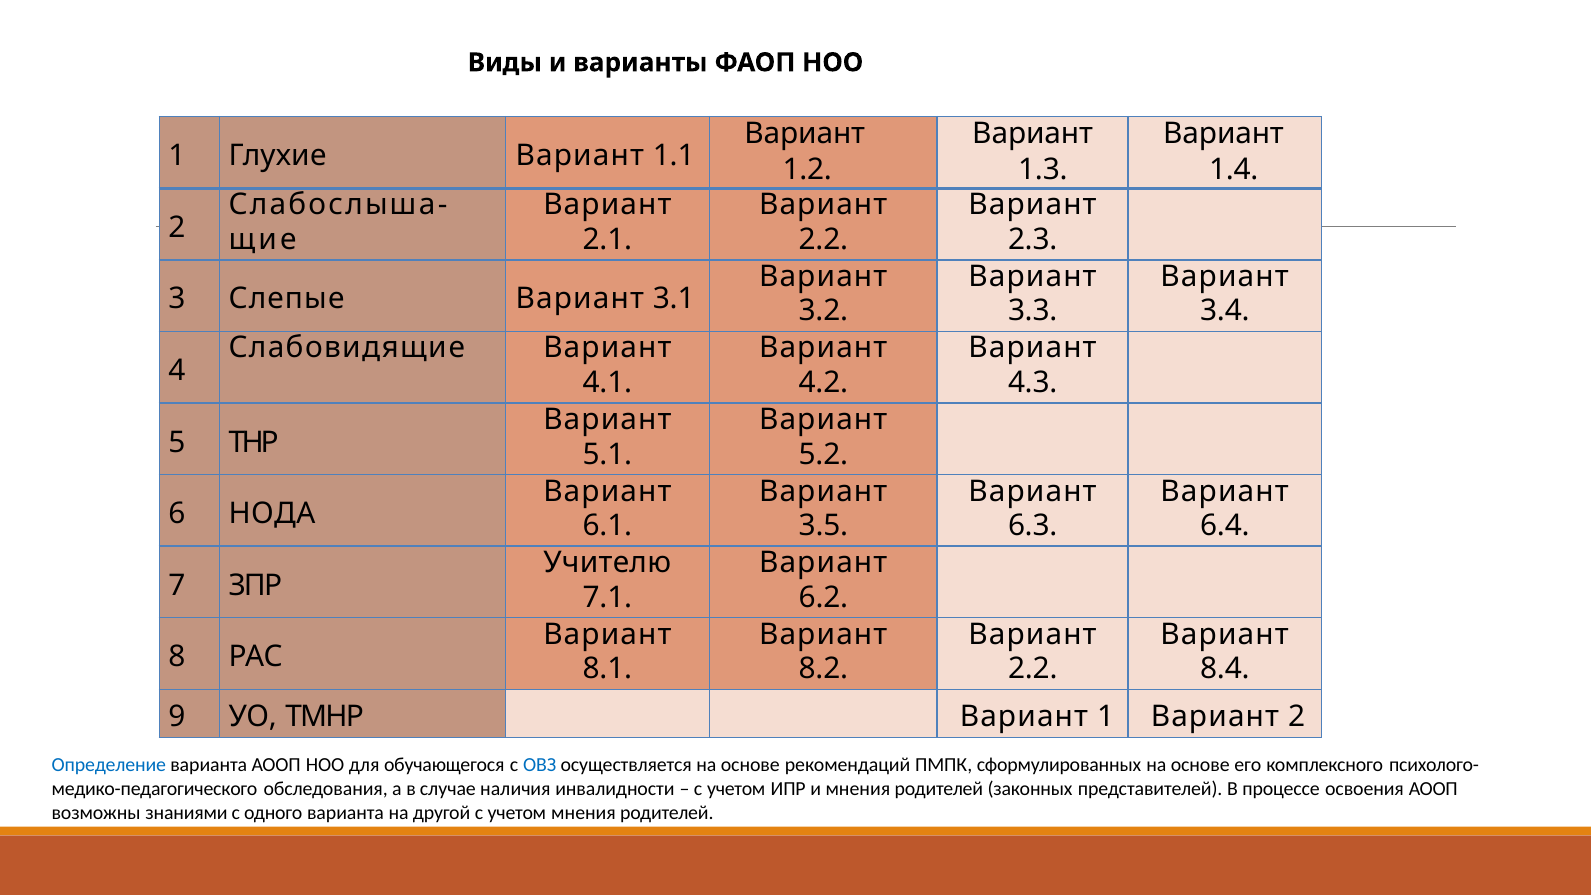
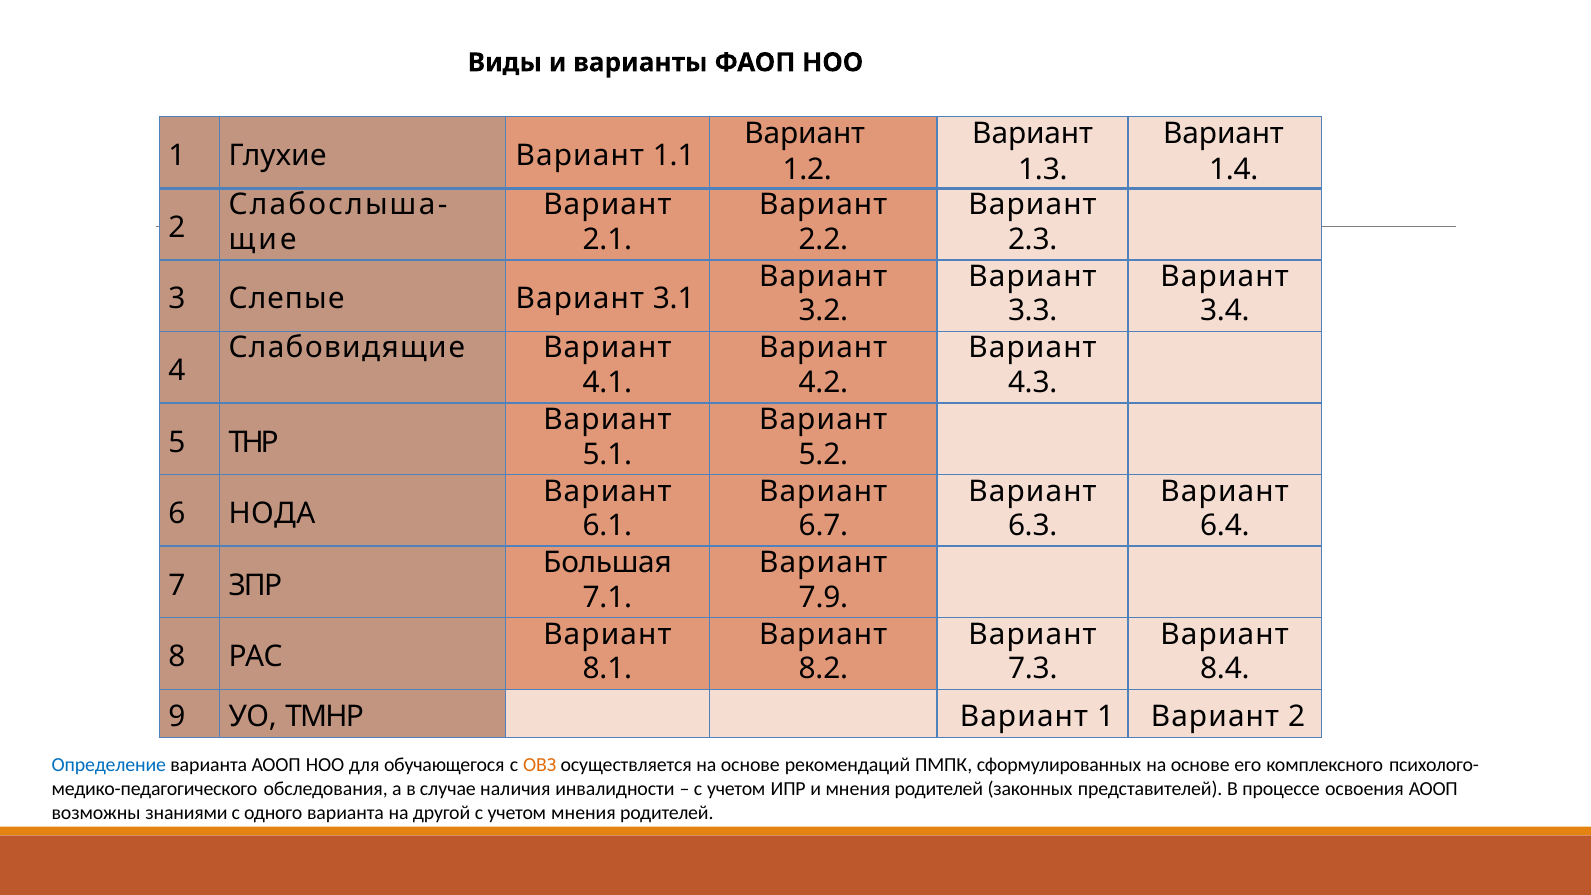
3.5: 3.5 -> 6.7
Учителю: Учителю -> Большая
6.2: 6.2 -> 7.9
2.2 at (1033, 669): 2.2 -> 7.3
ОВЗ colour: blue -> orange
